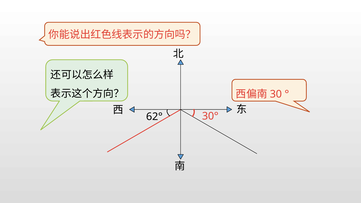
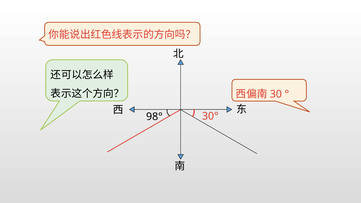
62°: 62° -> 98°
